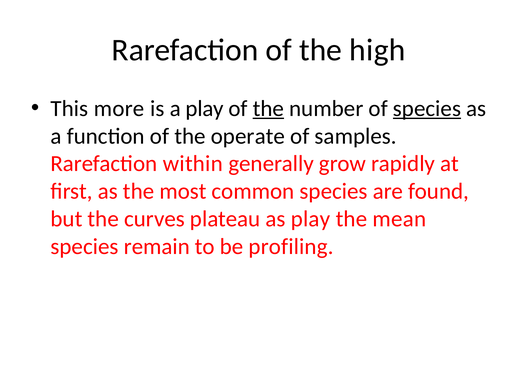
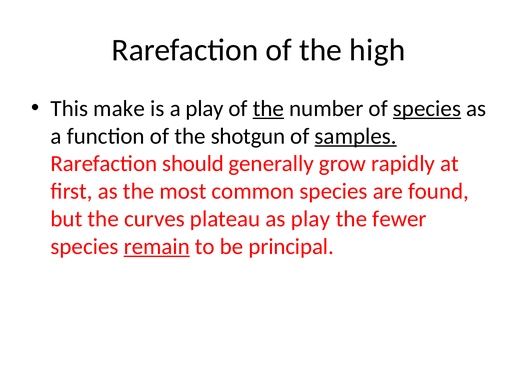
more: more -> make
operate: operate -> shotgun
samples underline: none -> present
within: within -> should
mean: mean -> fewer
remain underline: none -> present
profiling: profiling -> principal
